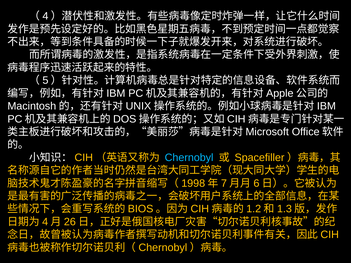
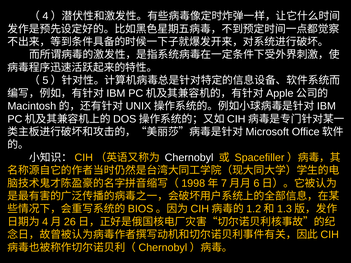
Chernobyl colour: light blue -> white
